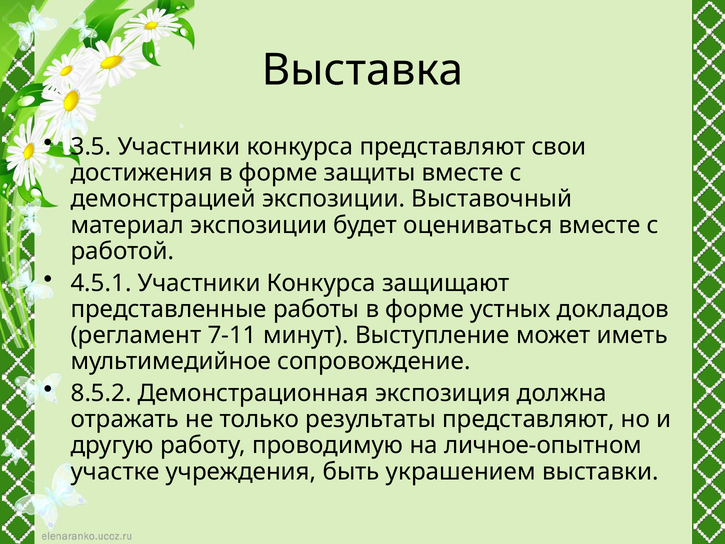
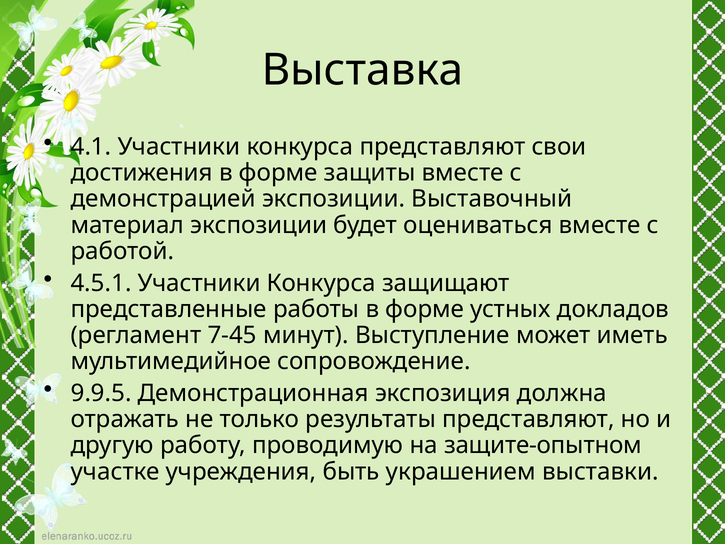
3.5: 3.5 -> 4.1
7-11: 7-11 -> 7-45
8.5.2: 8.5.2 -> 9.9.5
личное-опытном: личное-опытном -> защите-опытном
